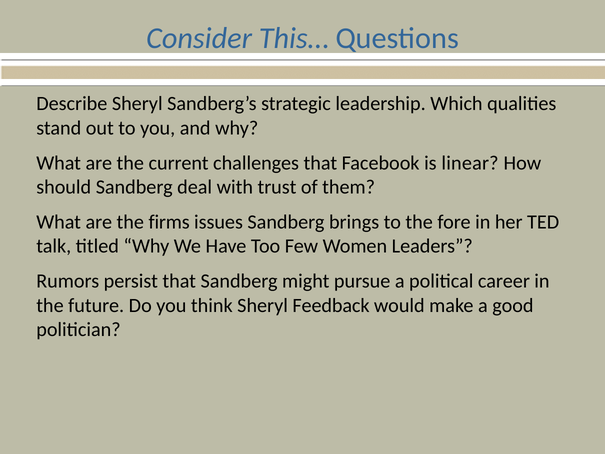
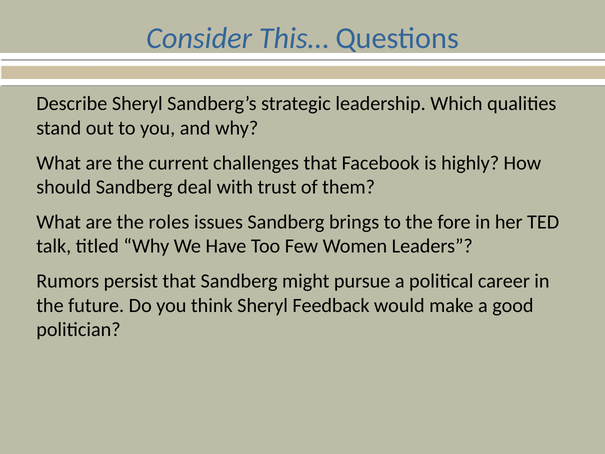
linear: linear -> highly
firms: firms -> roles
